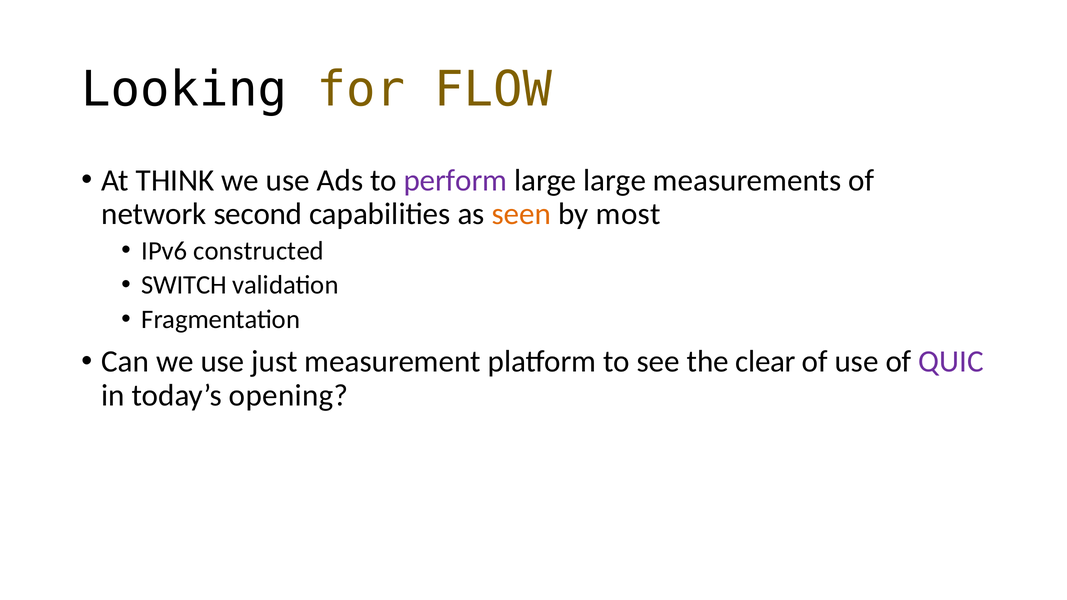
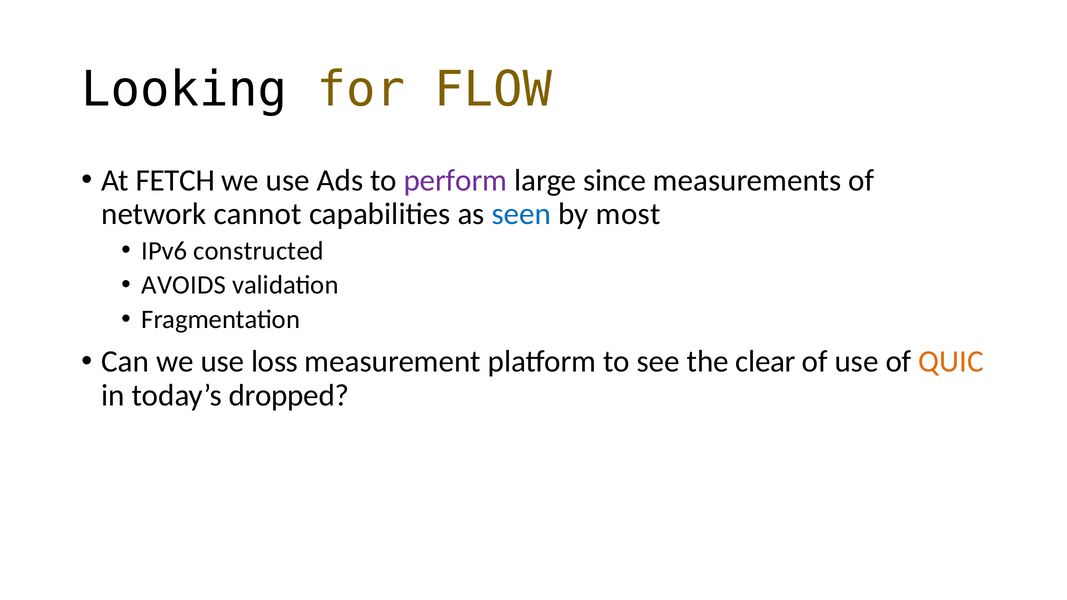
THINK: THINK -> FETCH
large large: large -> since
second: second -> cannot
seen colour: orange -> blue
SWITCH: SWITCH -> AVOIDS
just: just -> loss
QUIC colour: purple -> orange
opening: opening -> dropped
